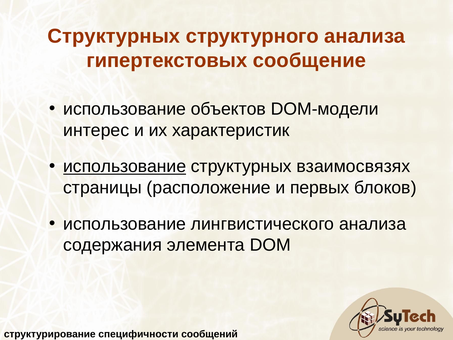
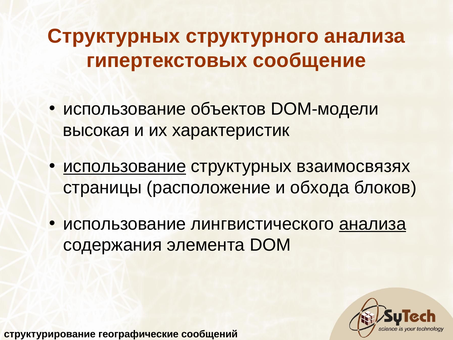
интерес: интерес -> высокая
первых: первых -> обхода
анализа at (373, 224) underline: none -> present
специфичности: специфичности -> географические
